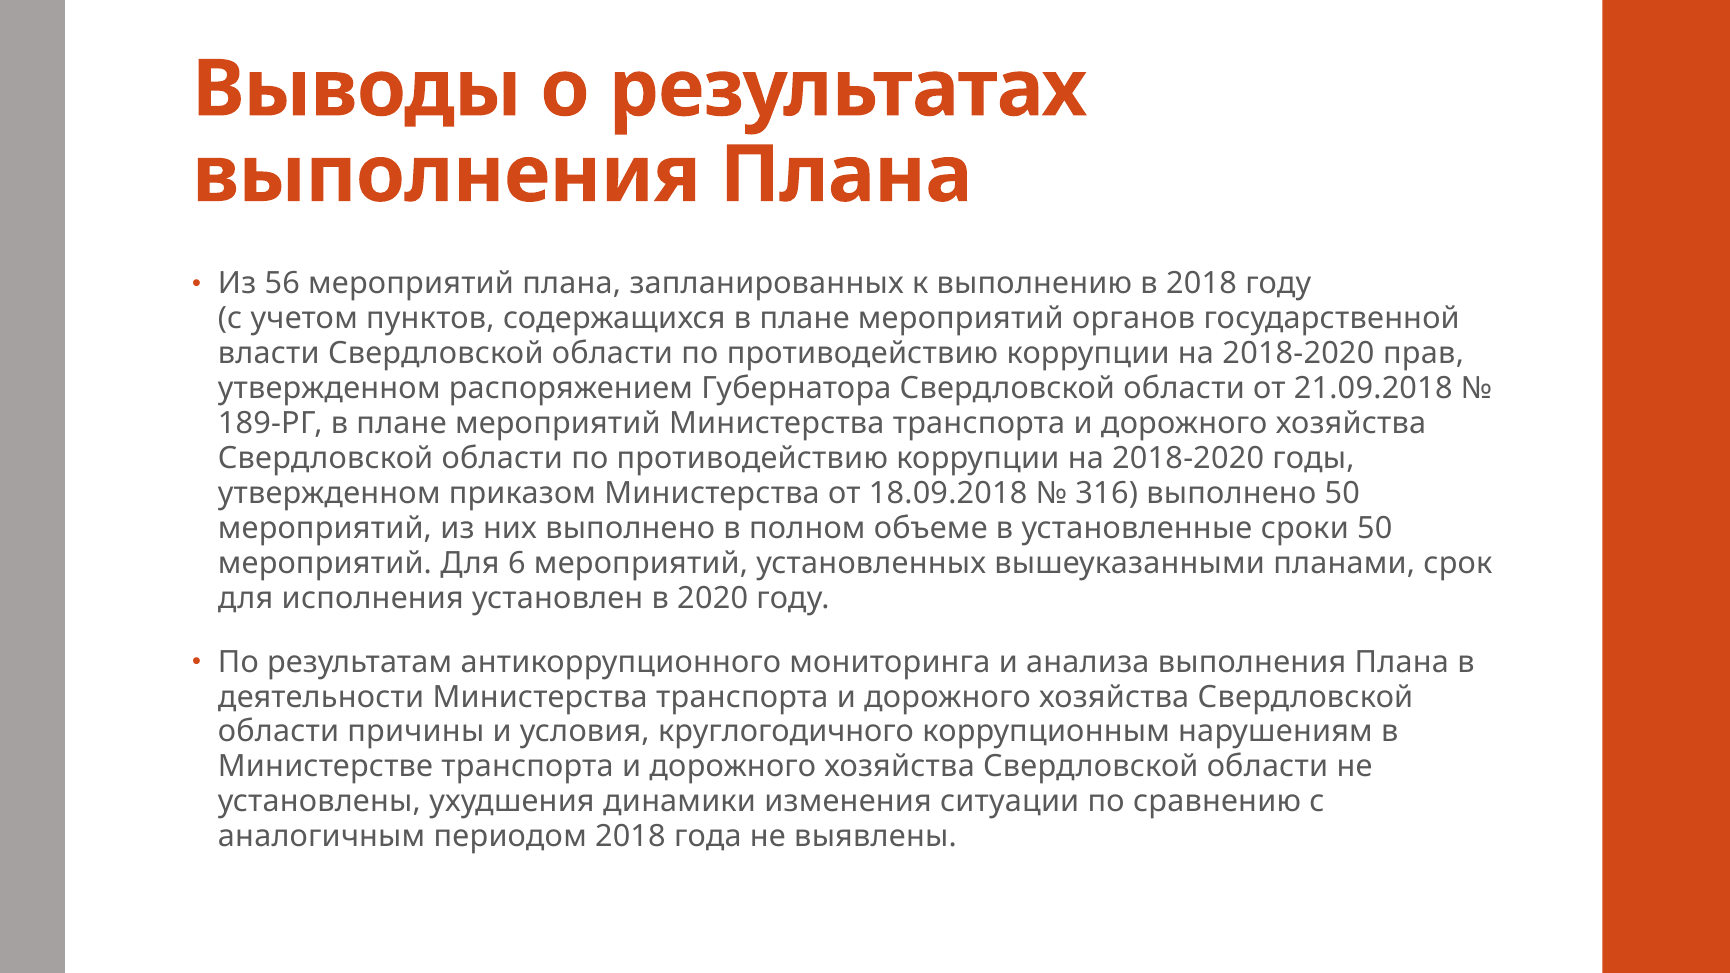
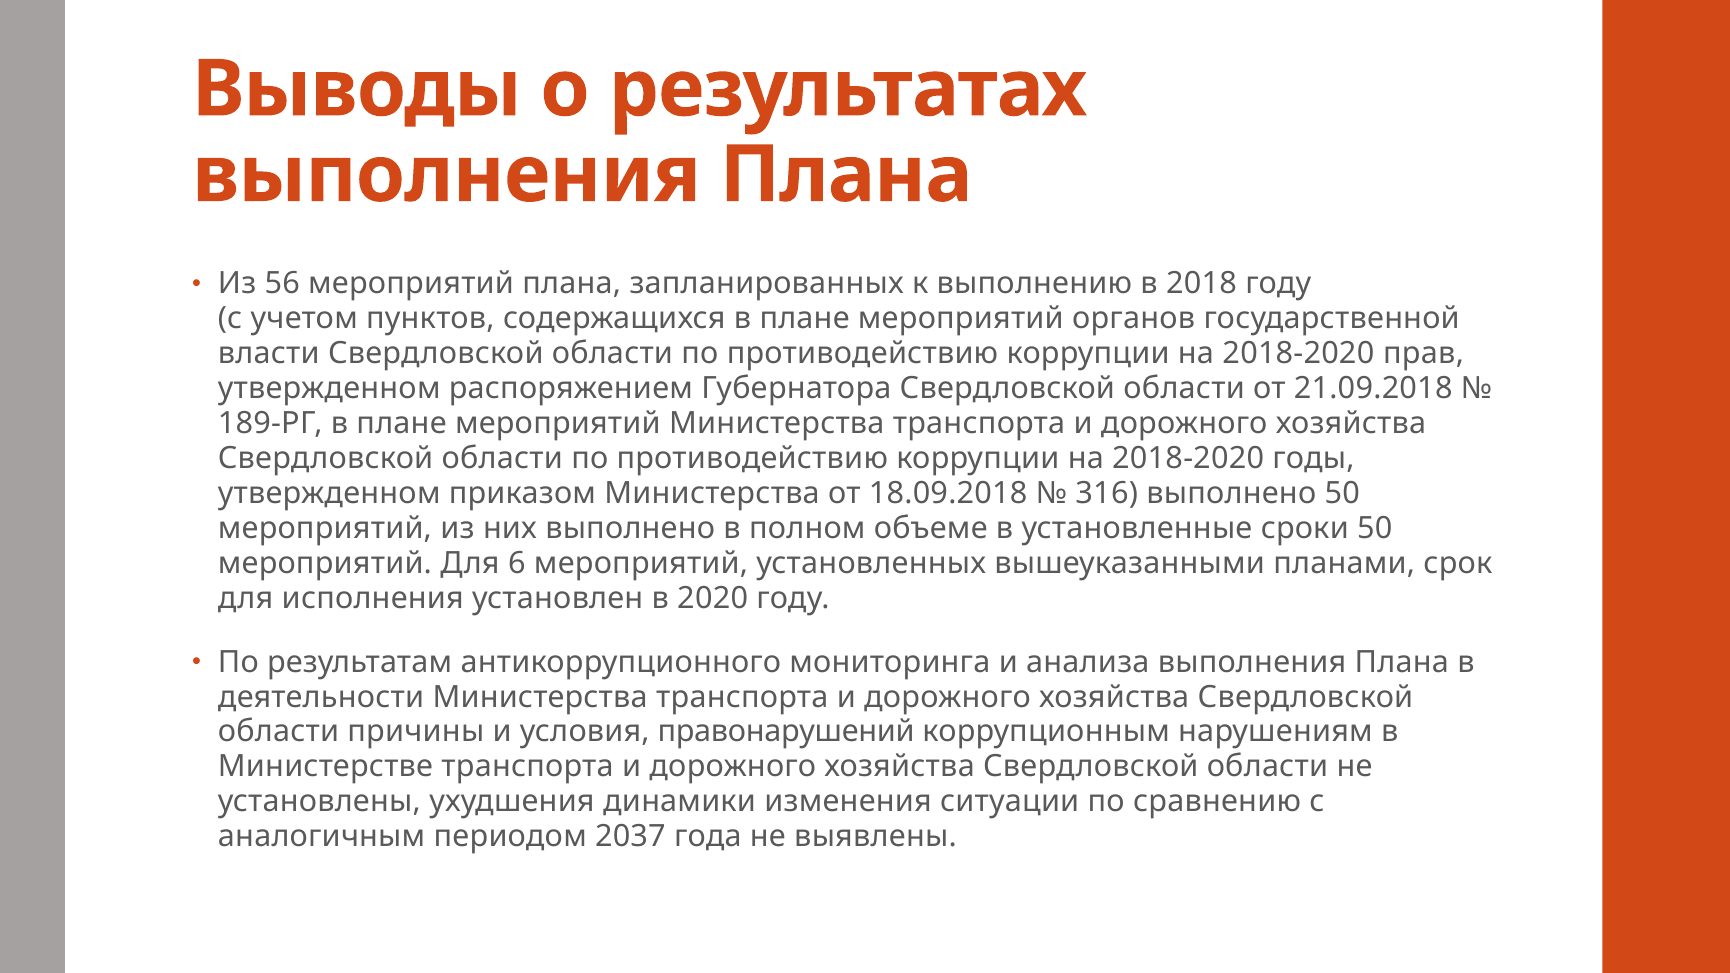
круглогодичного: круглогодичного -> правонарушений
периодом 2018: 2018 -> 2037
